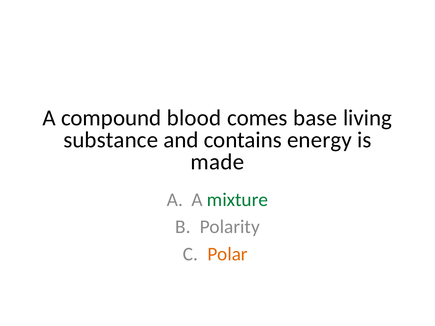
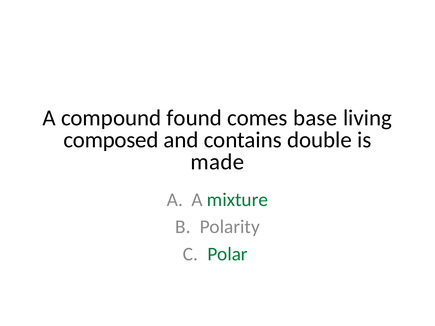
blood: blood -> found
substance: substance -> composed
energy: energy -> double
Polar colour: orange -> green
